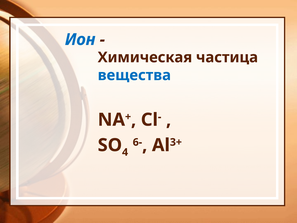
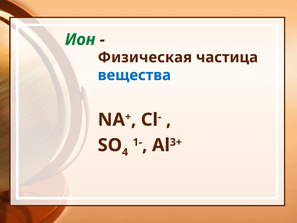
Ион colour: blue -> green
Химическая: Химическая -> Физическая
6-: 6- -> 1-
